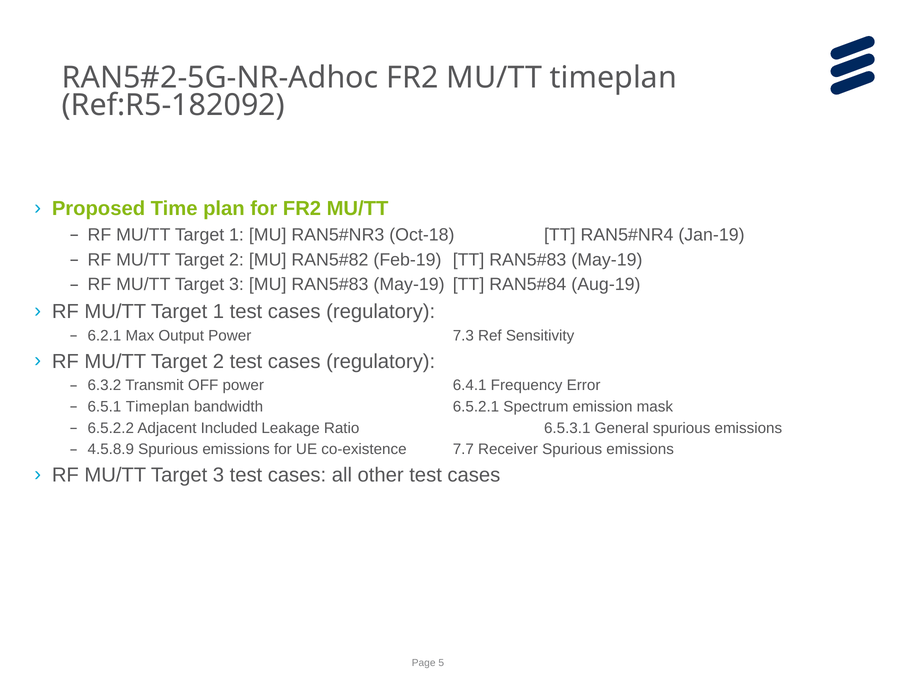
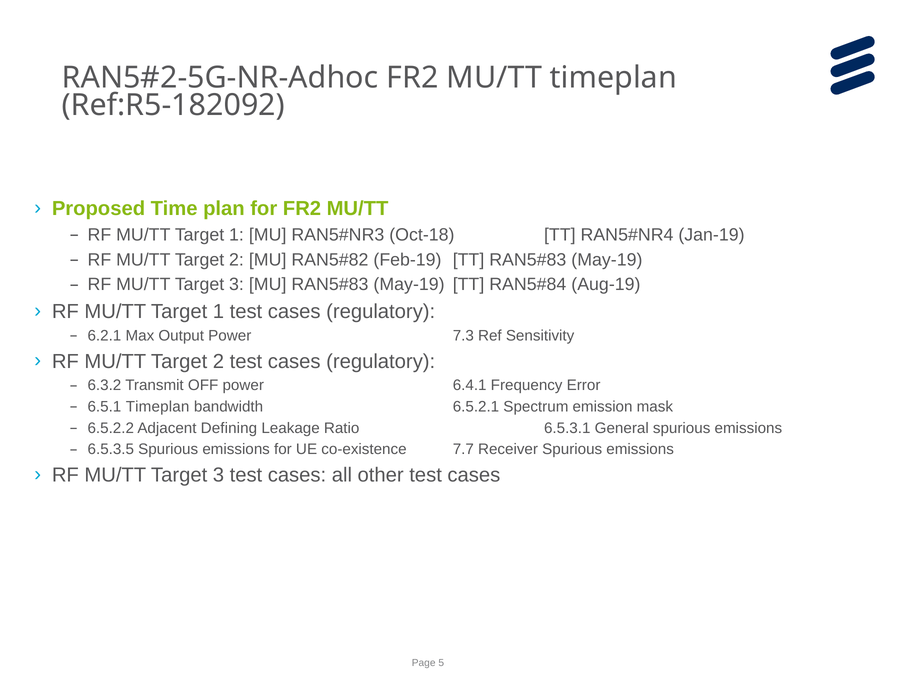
Included: Included -> Defining
4.5.8.9: 4.5.8.9 -> 6.5.3.5
